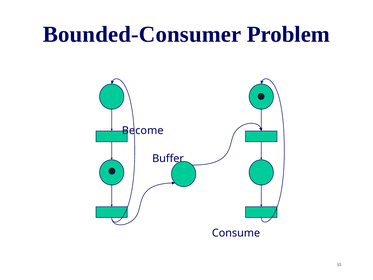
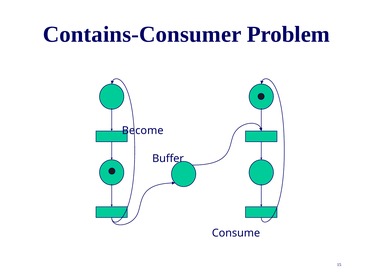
Bounded-Consumer: Bounded-Consumer -> Contains-Consumer
